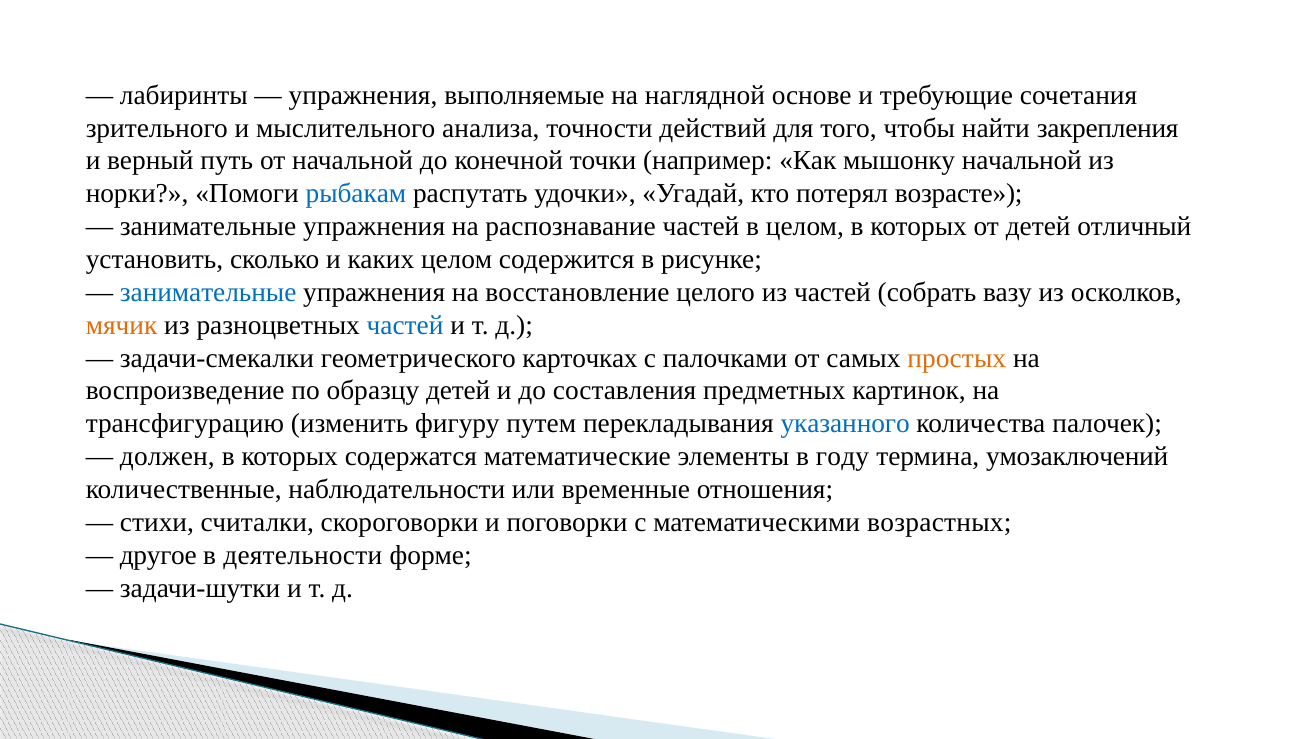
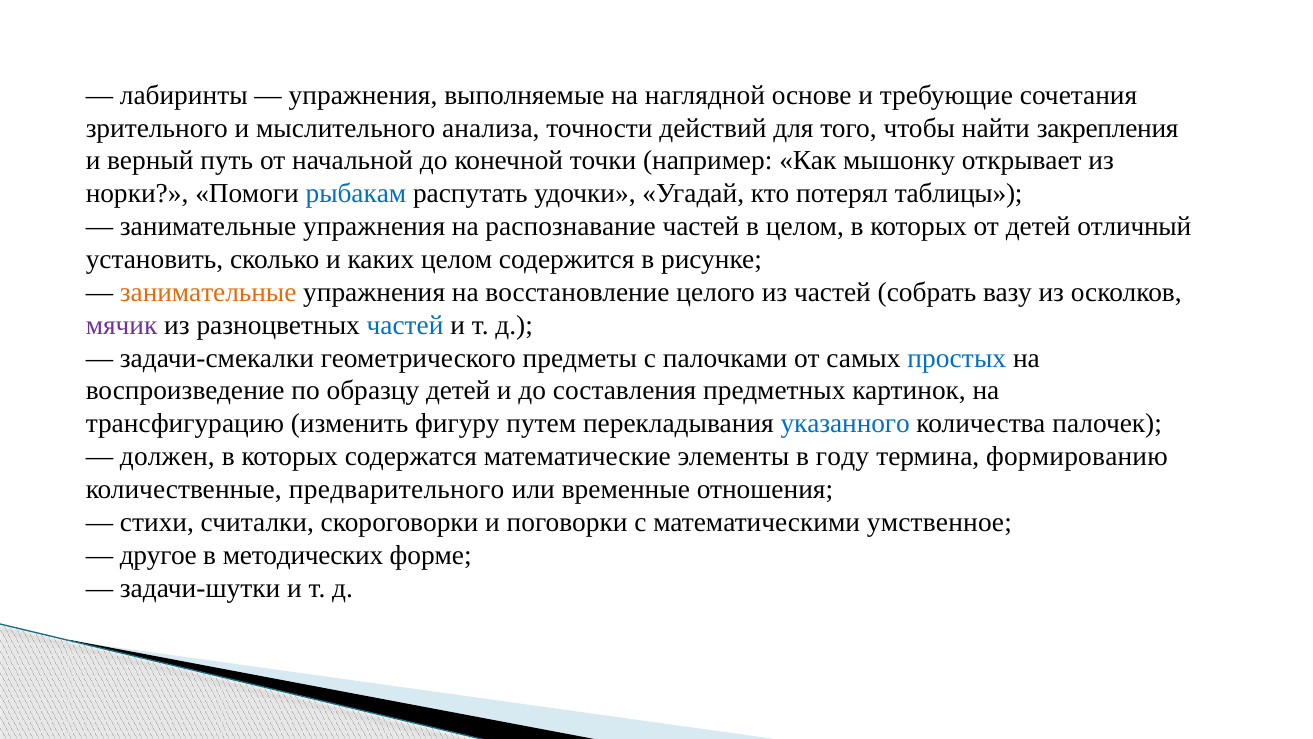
мышонку начальной: начальной -> открывает
возрасте: возрасте -> таблицы
занимательные at (208, 292) colour: blue -> orange
мячик colour: orange -> purple
карточках: карточках -> предметы
простых colour: orange -> blue
умозаключений: умозаключений -> формированию
наблюдательности: наблюдательности -> предварительного
возрастных: возрастных -> умственное
деятельности: деятельности -> методических
